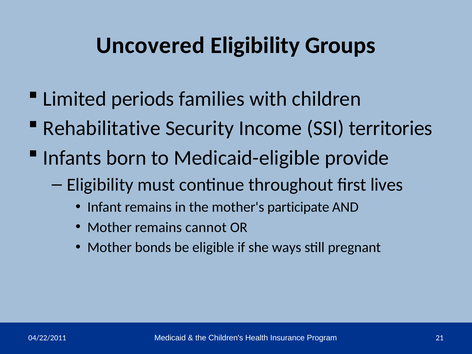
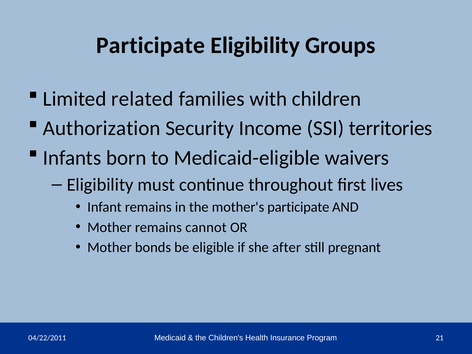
Uncovered at (151, 45): Uncovered -> Participate
periods: periods -> related
Rehabilitative: Rehabilitative -> Authorization
provide: provide -> waivers
ways: ways -> after
